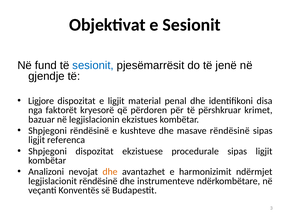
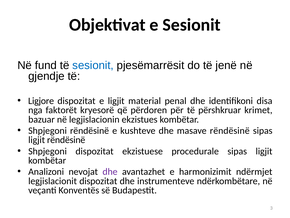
ligjit referenca: referenca -> rëndësinë
dhe at (110, 171) colour: orange -> purple
legjislacionit rëndësinë: rëndësinë -> dispozitat
